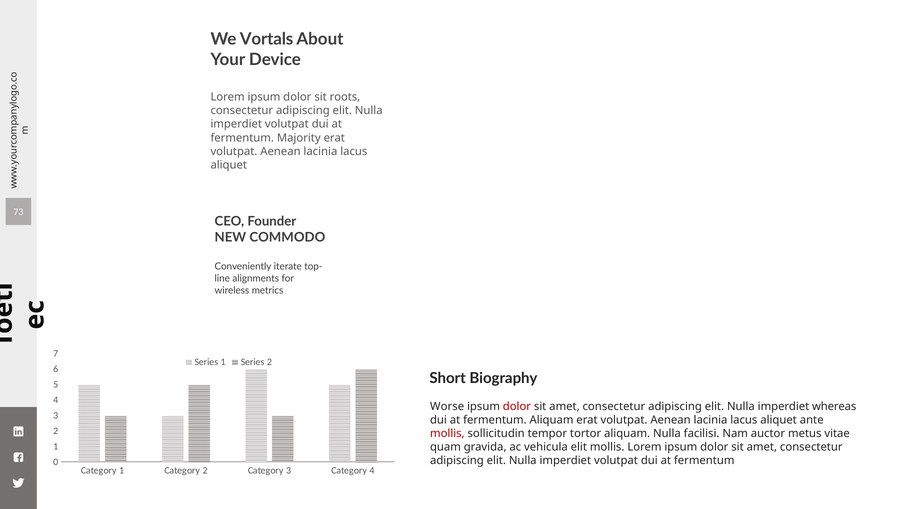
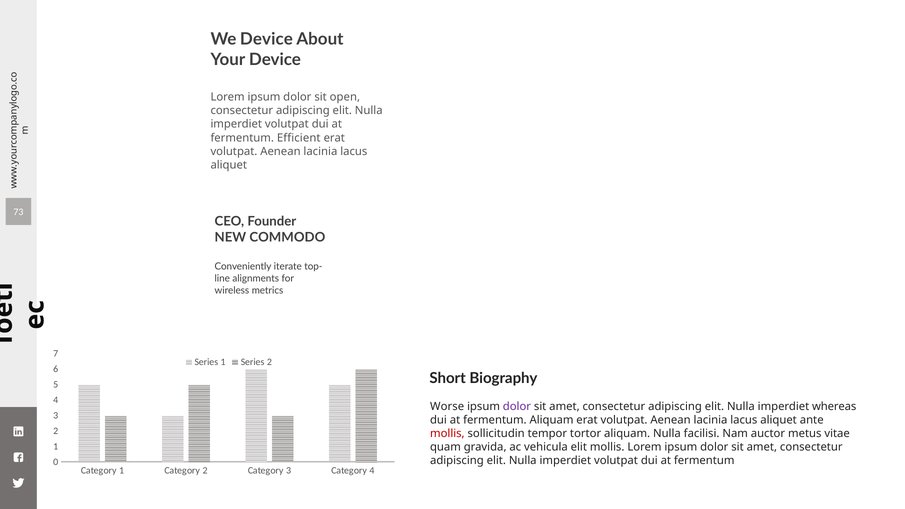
We Vortals: Vortals -> Device
roots: roots -> open
Majority: Majority -> Efficient
dolor at (517, 406) colour: red -> purple
